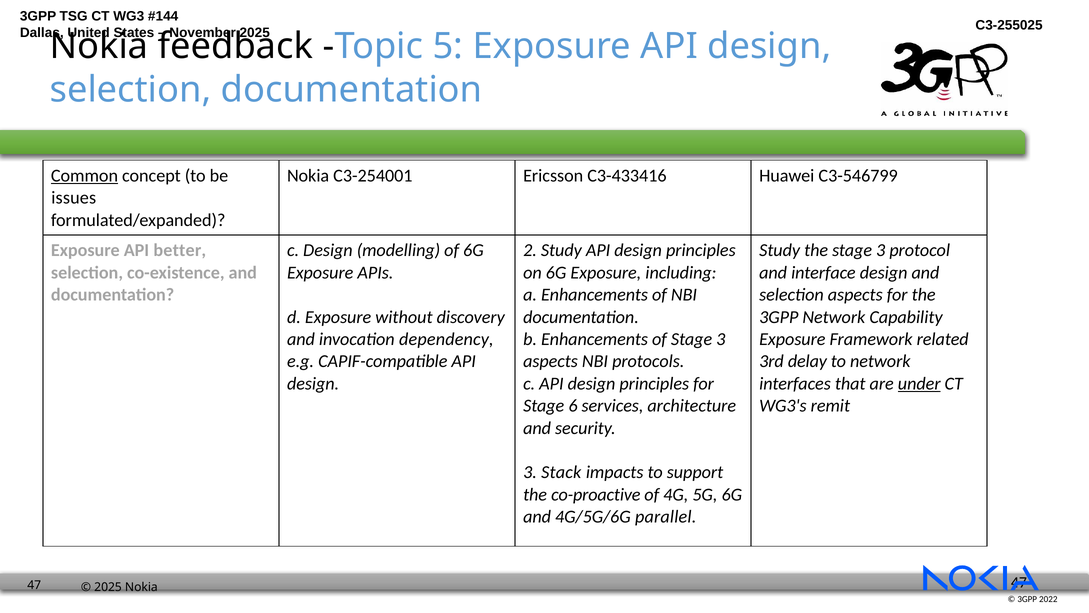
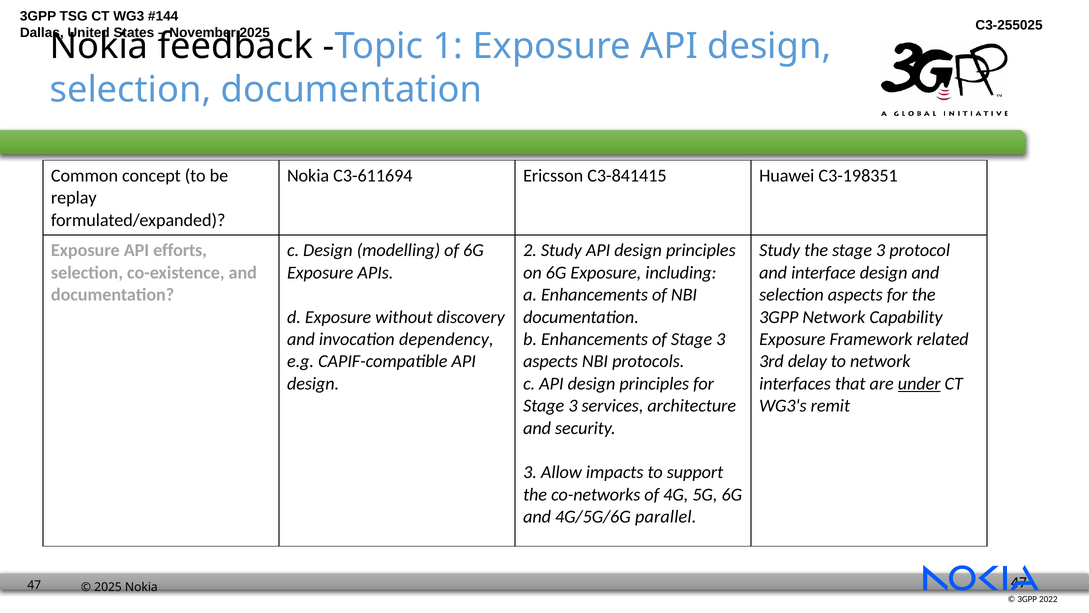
5: 5 -> 1
Common underline: present -> none
C3-254001: C3-254001 -> C3-611694
C3-433416: C3-433416 -> C3-841415
C3-546799: C3-546799 -> C3-198351
issues: issues -> replay
better: better -> efforts
6 at (573, 406): 6 -> 3
Stack: Stack -> Allow
co-proactive: co-proactive -> co-networks
